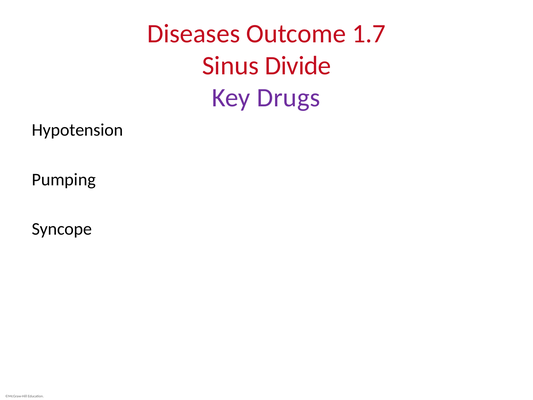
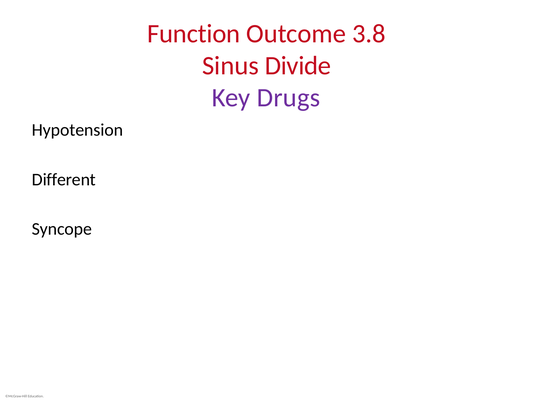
Diseases: Diseases -> Function
1.7: 1.7 -> 3.8
Pumping: Pumping -> Different
